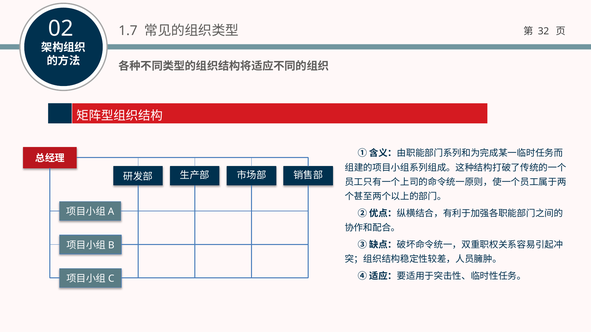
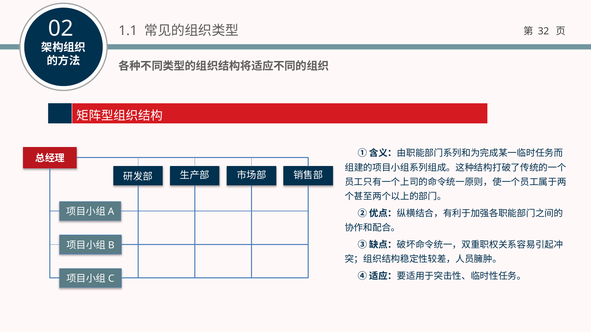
1.7: 1.7 -> 1.1
